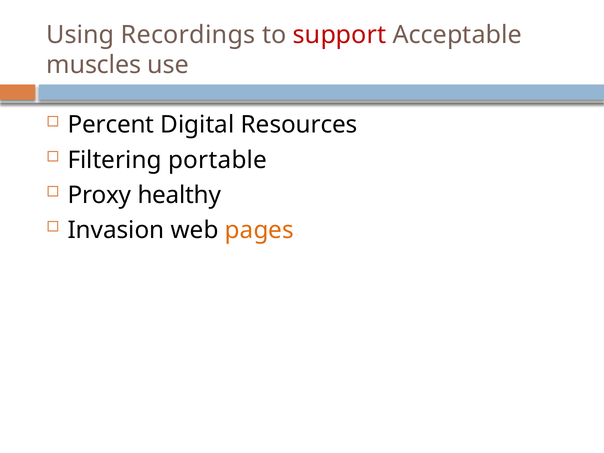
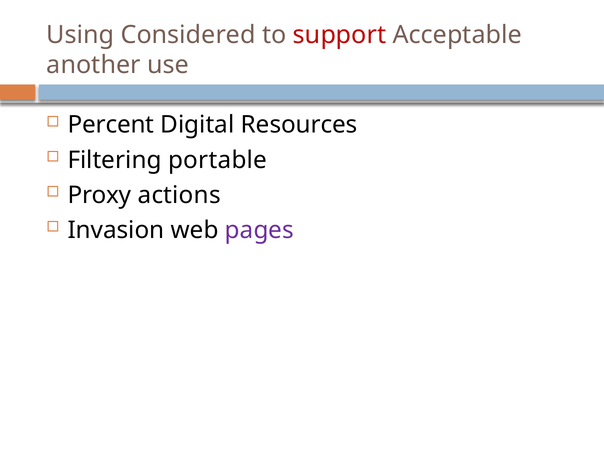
Recordings: Recordings -> Considered
muscles: muscles -> another
healthy: healthy -> actions
pages colour: orange -> purple
